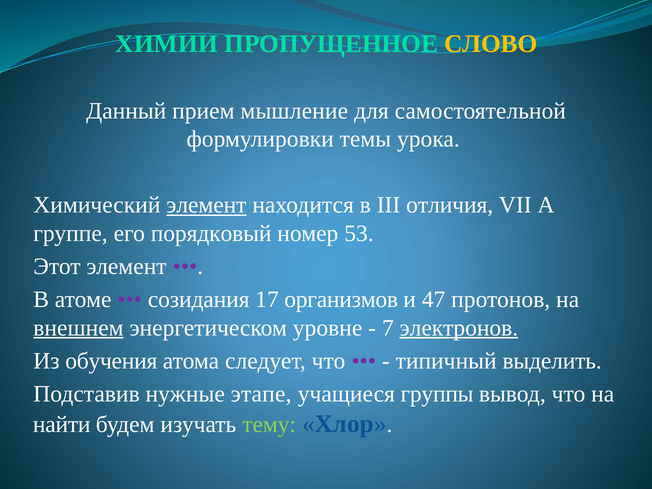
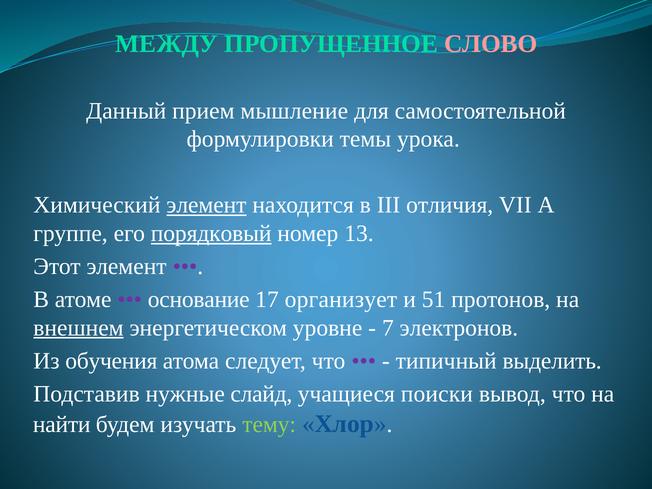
ХИМИИ: ХИМИИ -> МЕЖДУ
СЛОВО colour: yellow -> pink
порядковый underline: none -> present
53: 53 -> 13
созидания: созидания -> основание
организмов: организмов -> организует
47: 47 -> 51
электронов underline: present -> none
этапе: этапе -> слайд
группы: группы -> поиски
